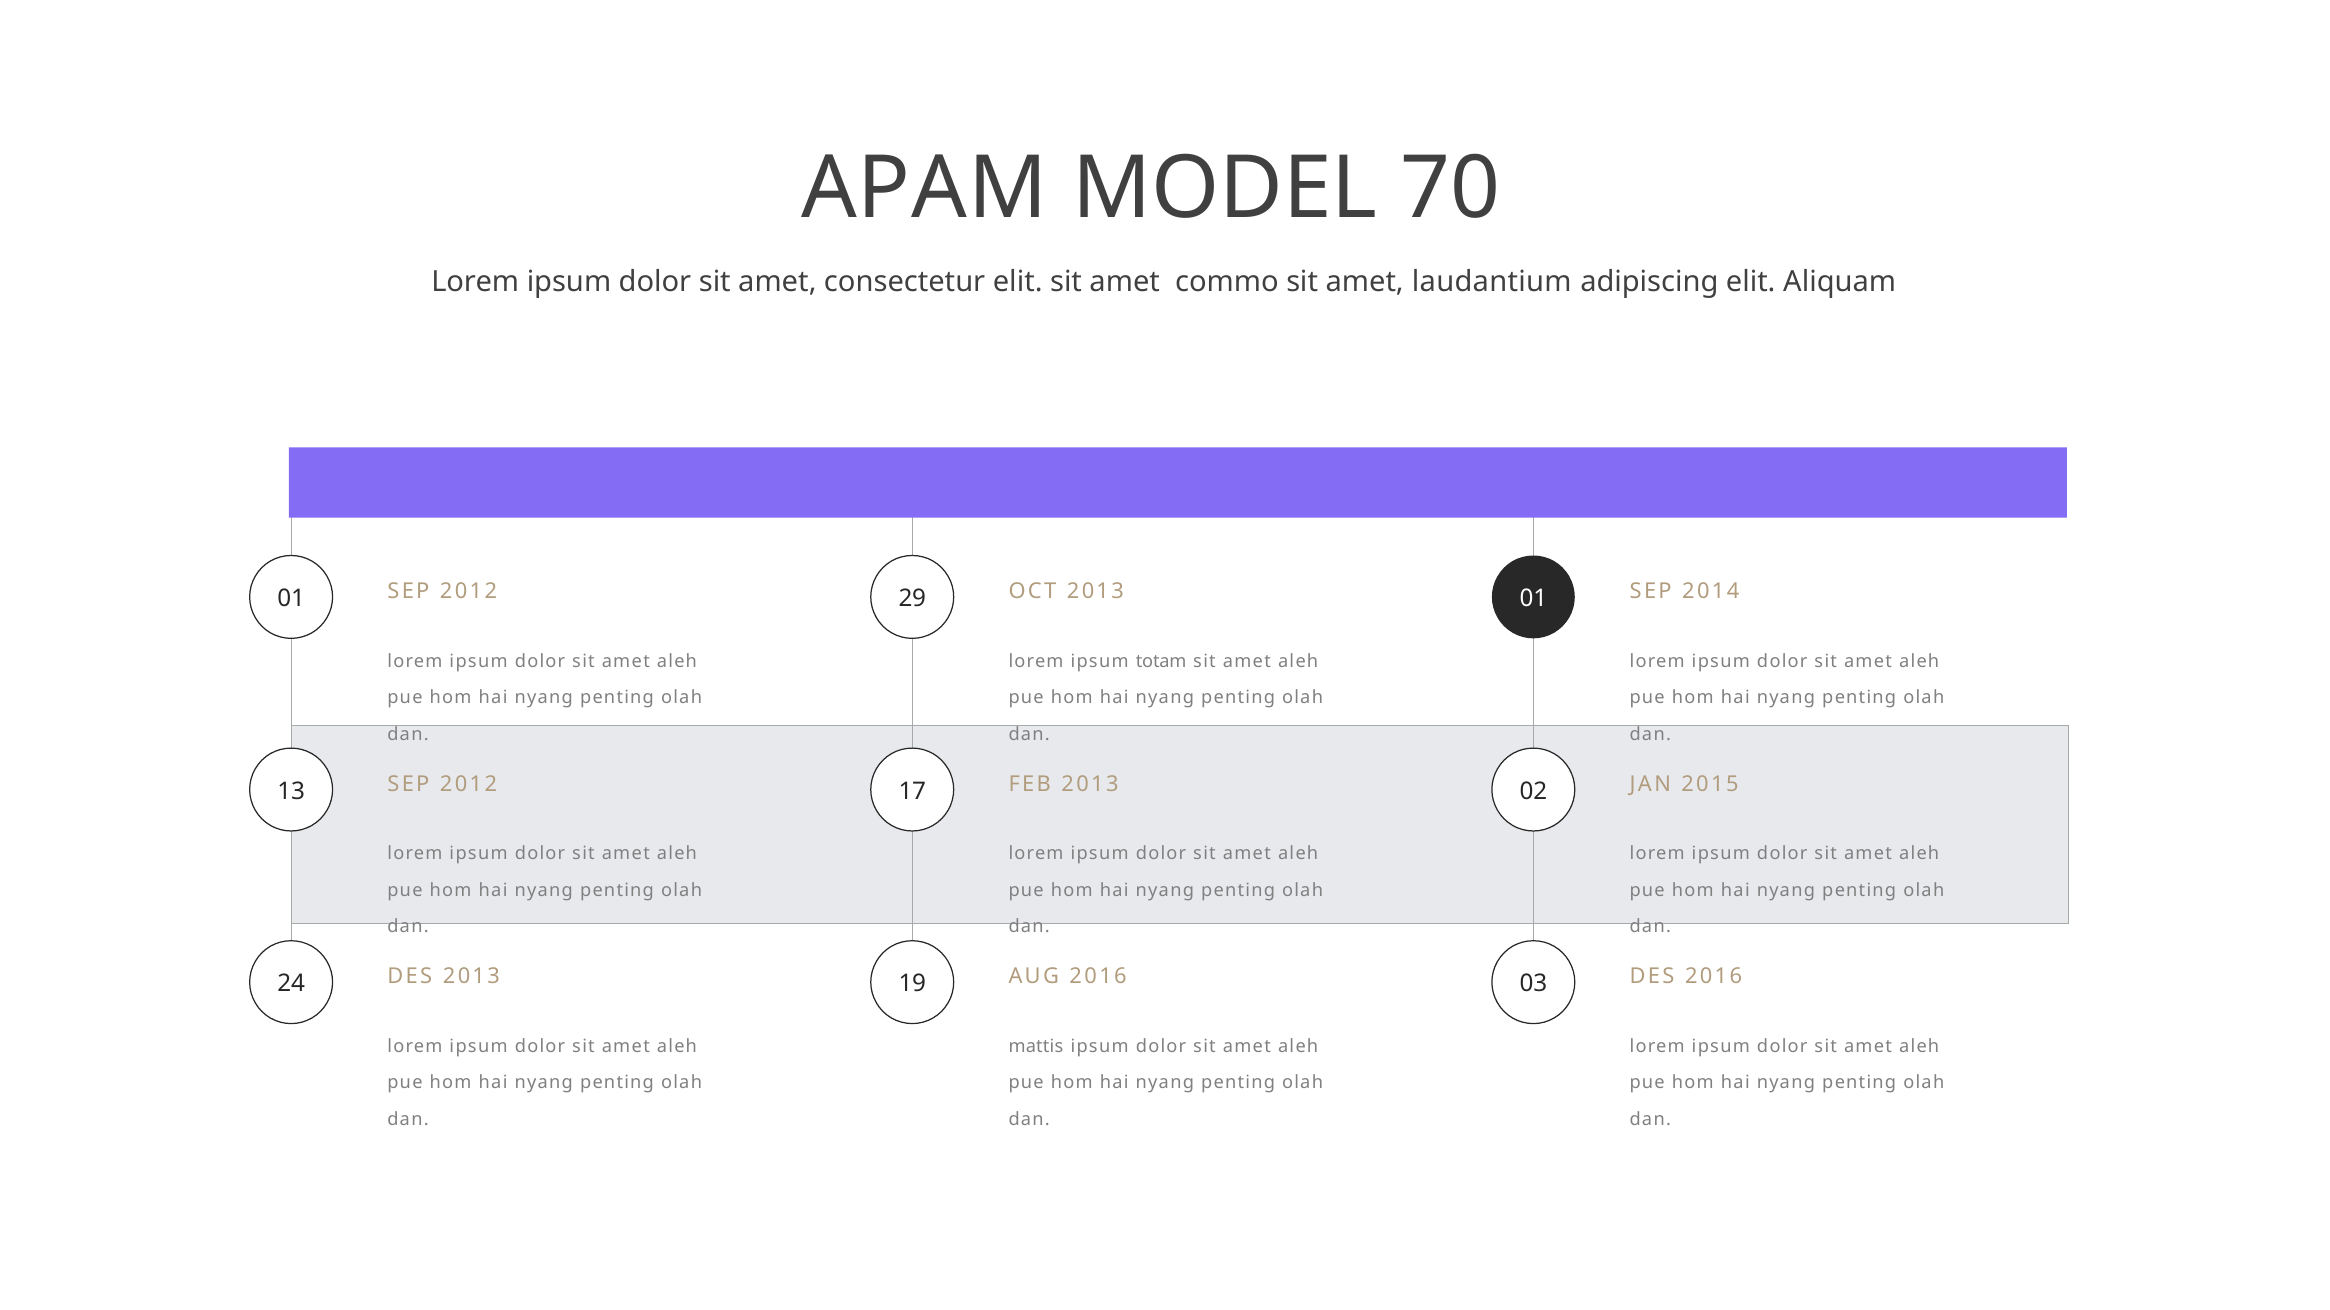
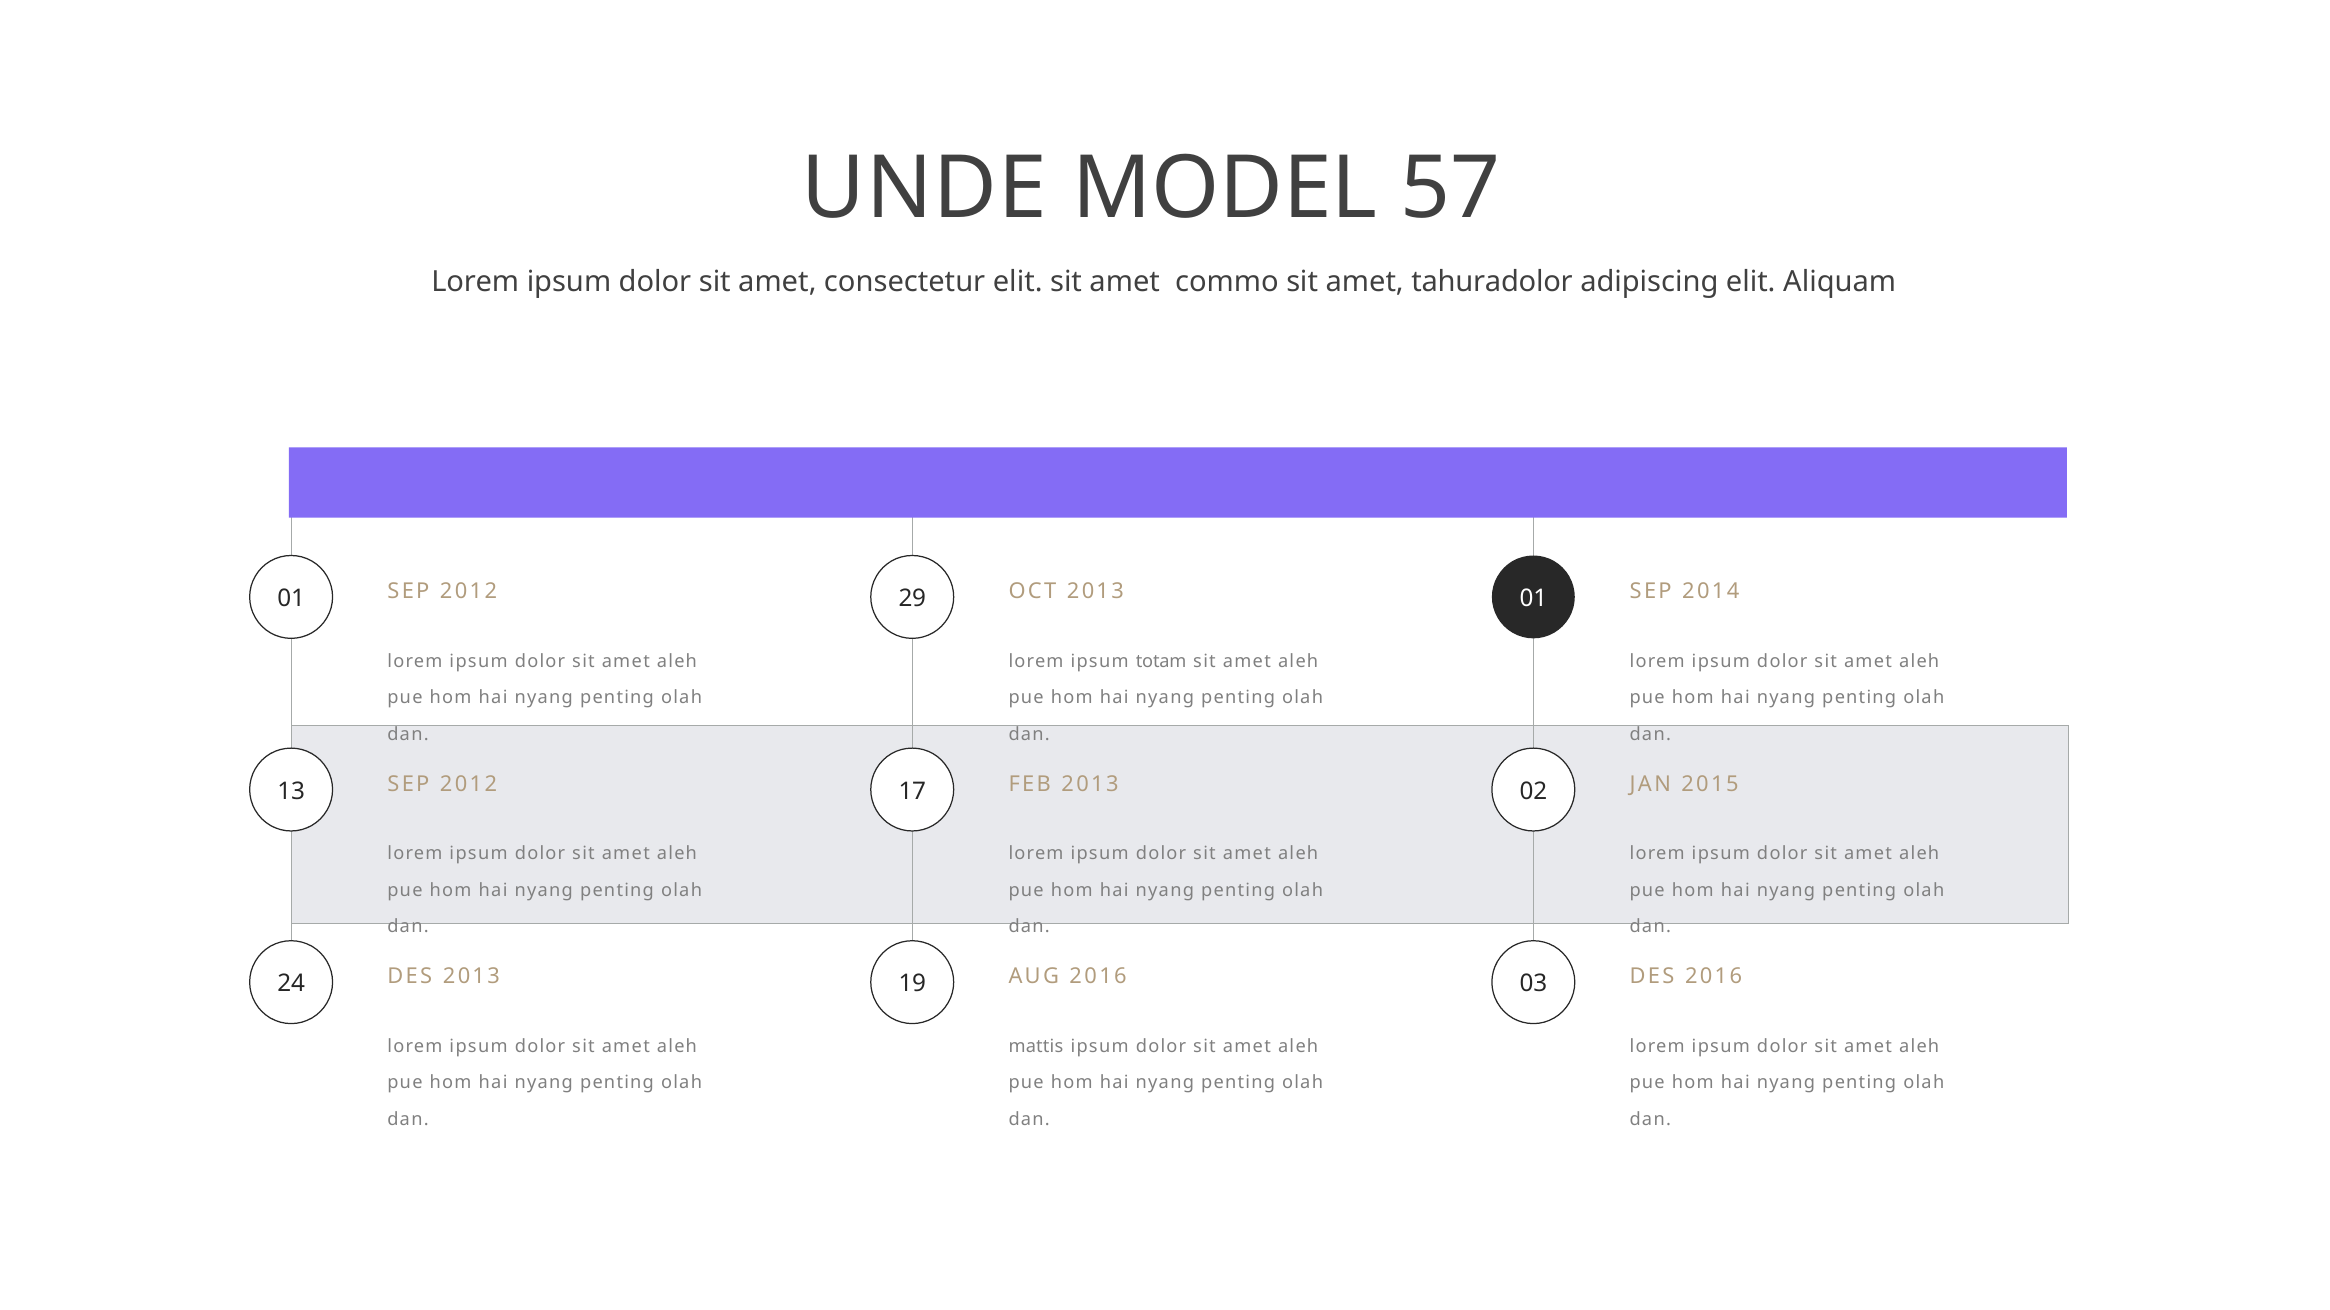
APAM: APAM -> UNDE
70: 70 -> 57
laudantium: laudantium -> tahuradolor
